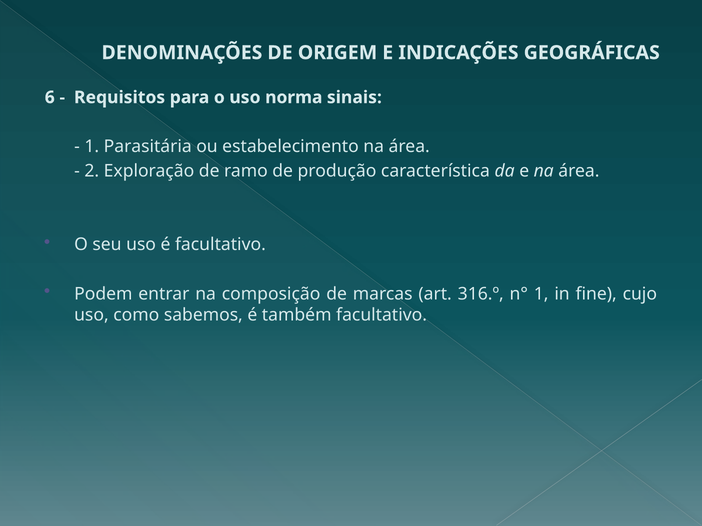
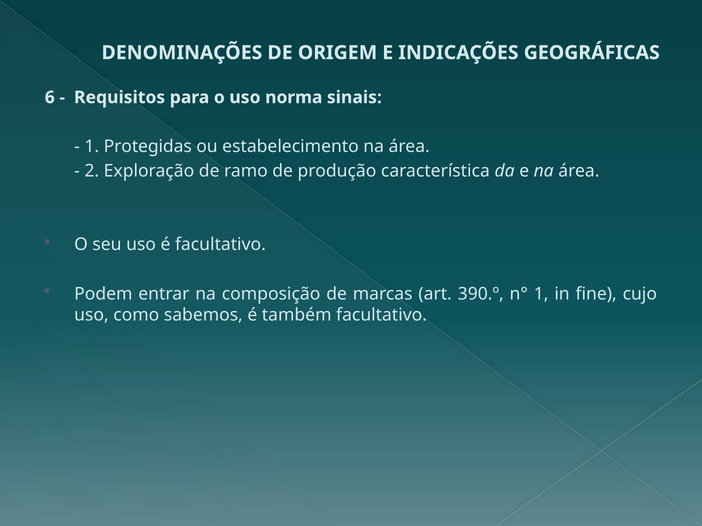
Parasitária: Parasitária -> Protegidas
316.º: 316.º -> 390.º
